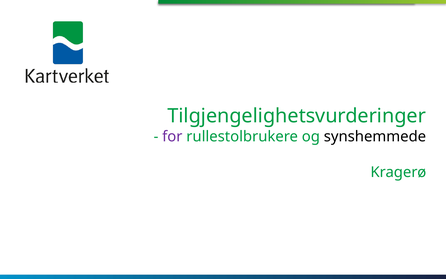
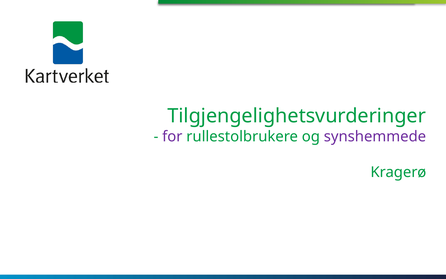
synshemmede colour: black -> purple
